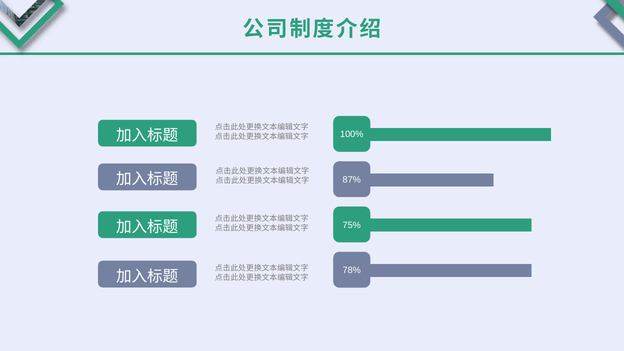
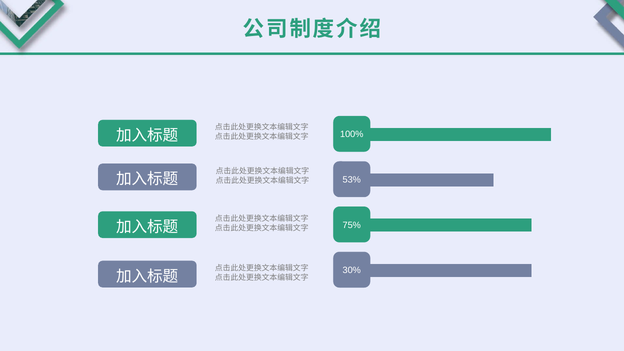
87%: 87% -> 53%
78%: 78% -> 30%
